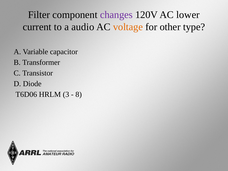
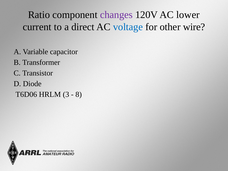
Filter: Filter -> Ratio
audio: audio -> direct
voltage colour: orange -> blue
type: type -> wire
